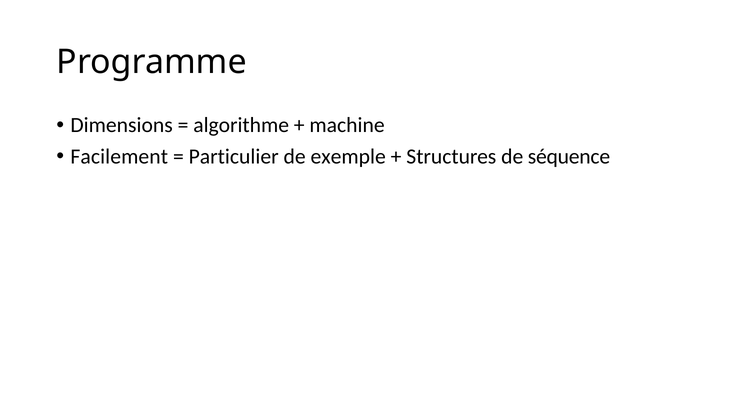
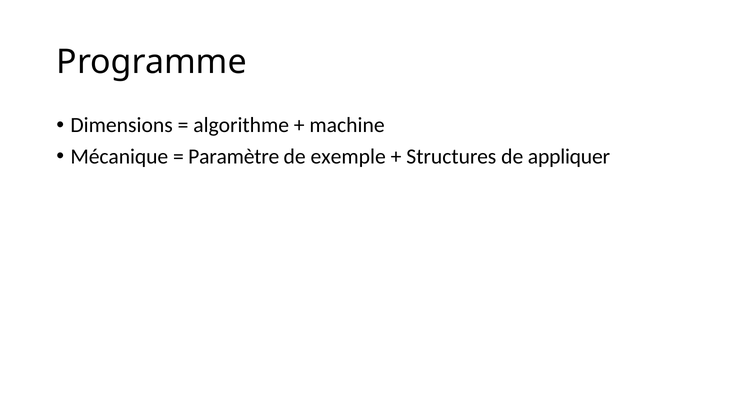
Facilement: Facilement -> Mécanique
Particulier: Particulier -> Paramètre
séquence: séquence -> appliquer
